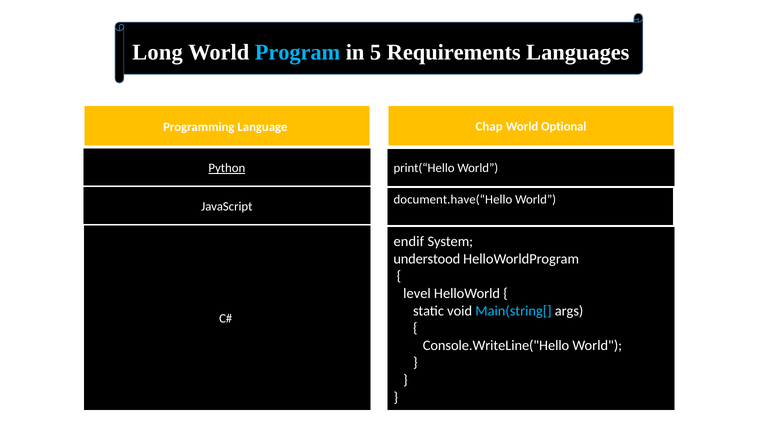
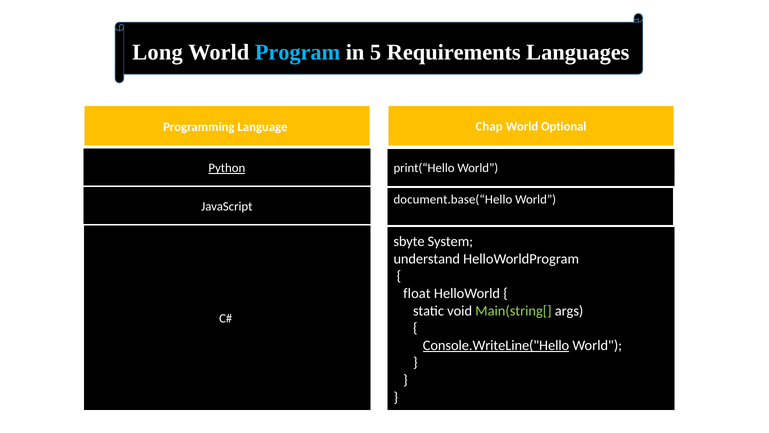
document.have(“Hello: document.have(“Hello -> document.base(“Hello
endif: endif -> sbyte
understood: understood -> understand
level: level -> float
Main(string[ colour: light blue -> light green
Console.WriteLine("Hello underline: none -> present
